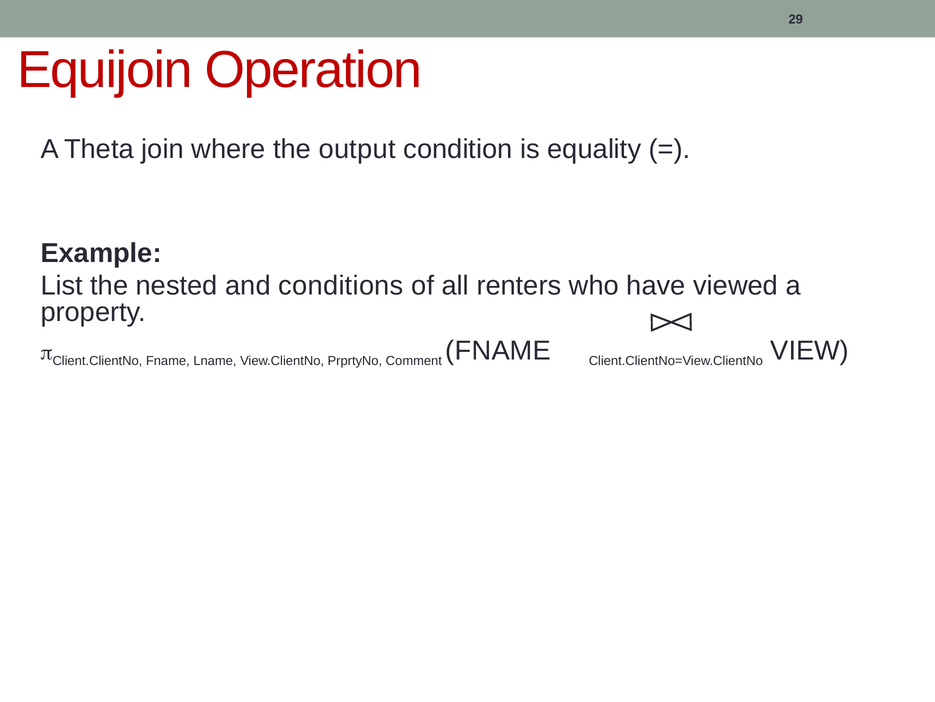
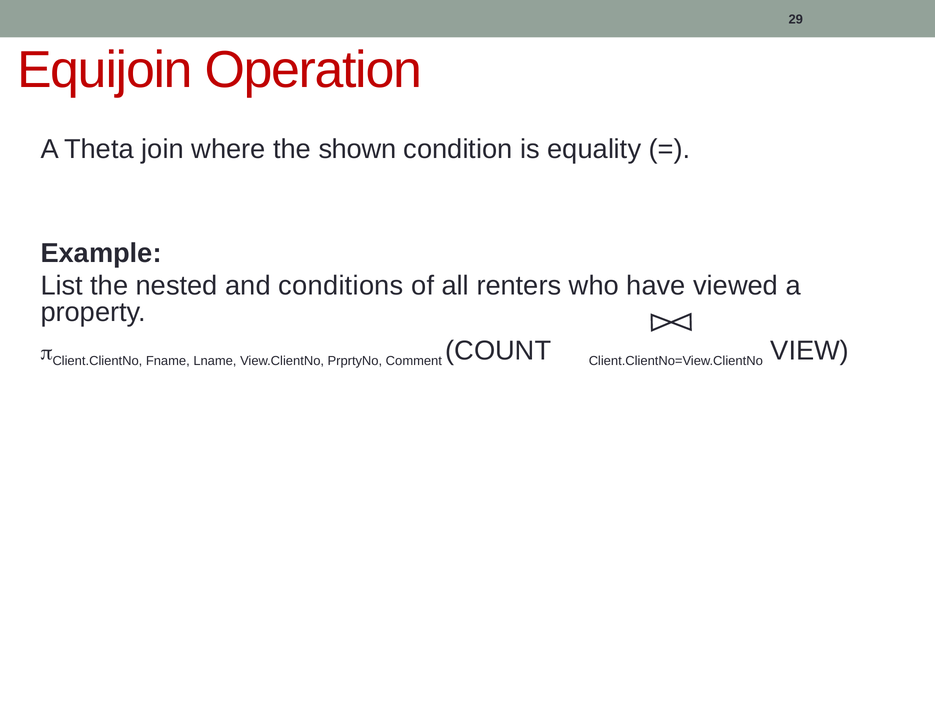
output: output -> shown
Comment FNAME: FNAME -> COUNT
